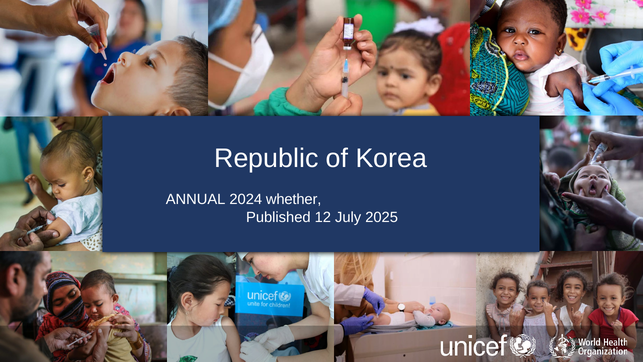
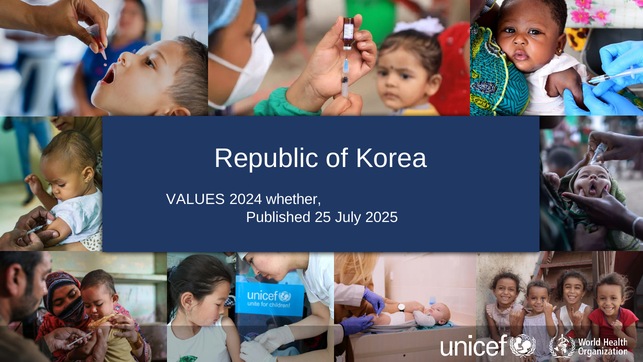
ANNUAL: ANNUAL -> VALUES
12: 12 -> 25
